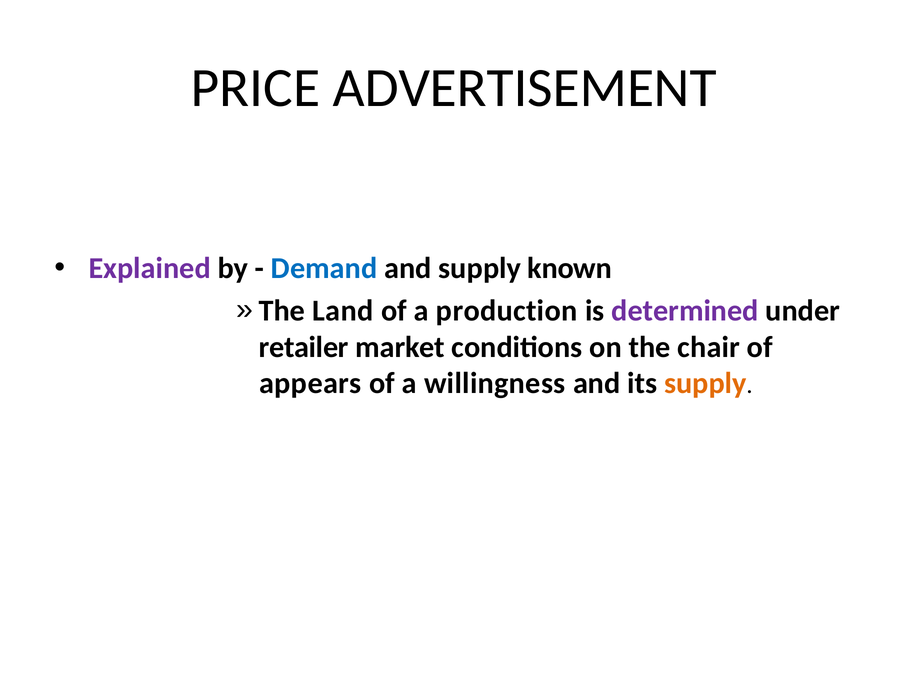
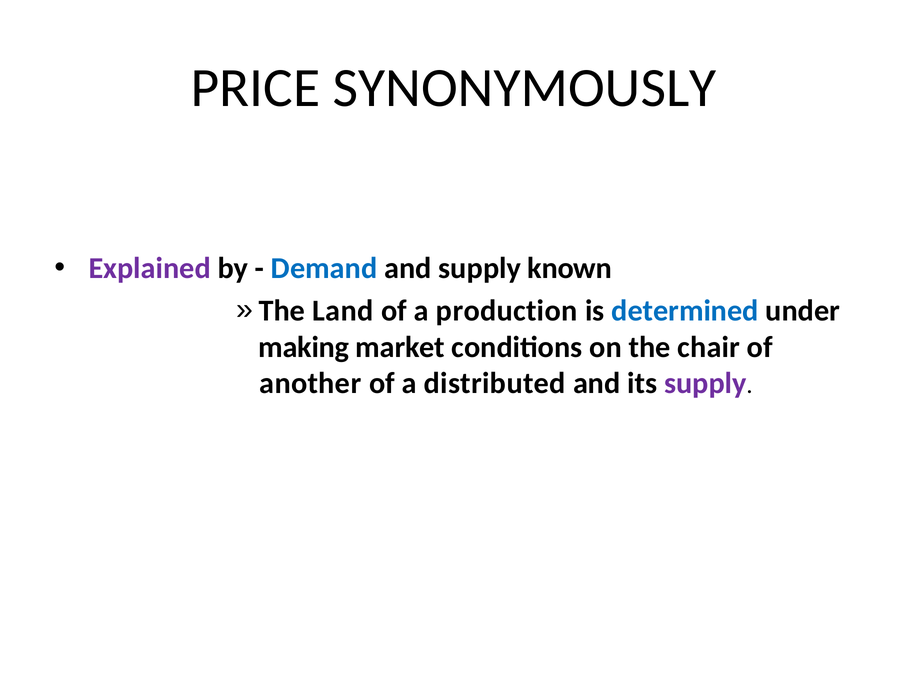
ADVERTISEMENT: ADVERTISEMENT -> SYNONYMOUSLY
determined colour: purple -> blue
retailer: retailer -> making
appears: appears -> another
willingness: willingness -> distributed
supply at (705, 383) colour: orange -> purple
